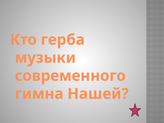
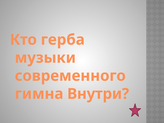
Нашей: Нашей -> Внутри
